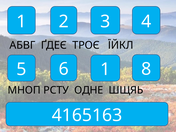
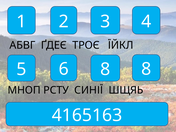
6 1: 1 -> 8
ОДНЕ: ОДНЕ -> СИНІЇ
